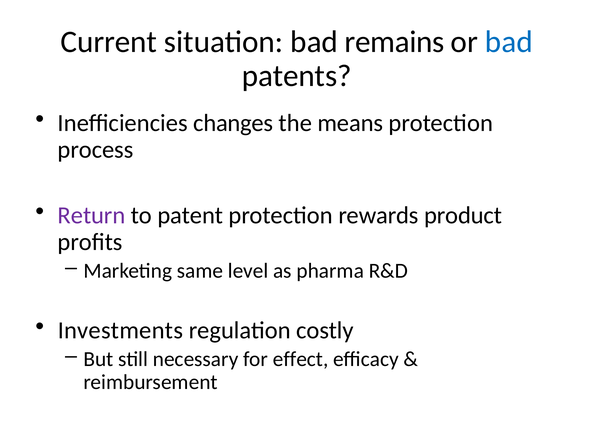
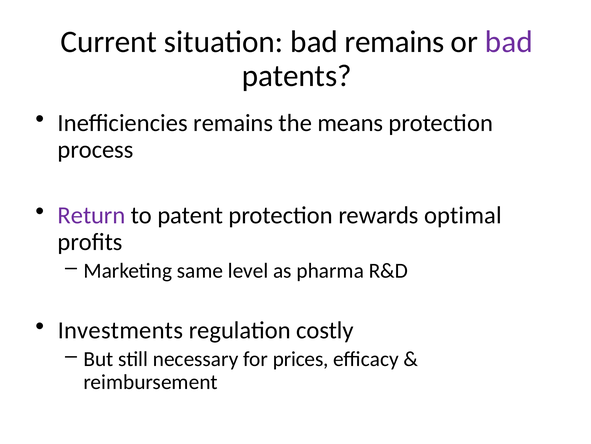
bad at (509, 42) colour: blue -> purple
Inefficiencies changes: changes -> remains
product: product -> optimal
effect: effect -> prices
